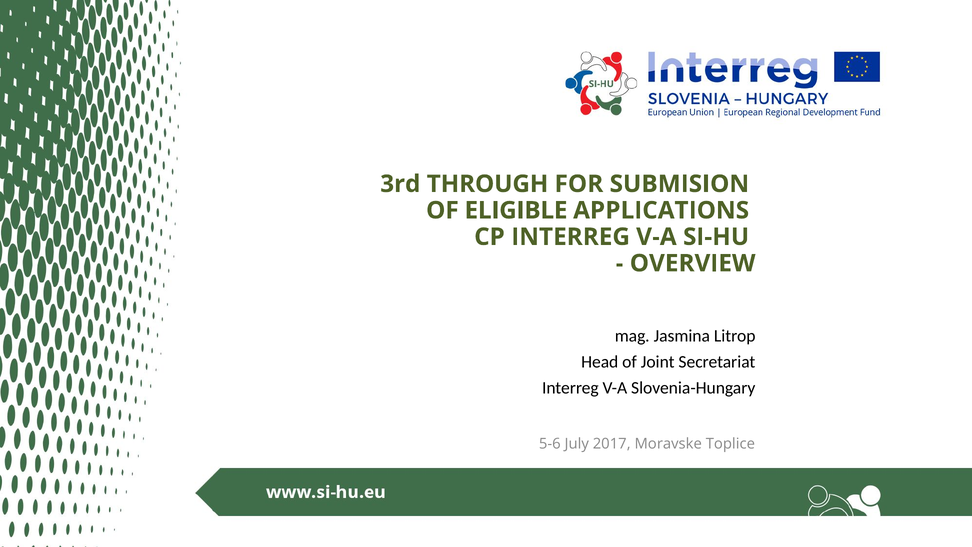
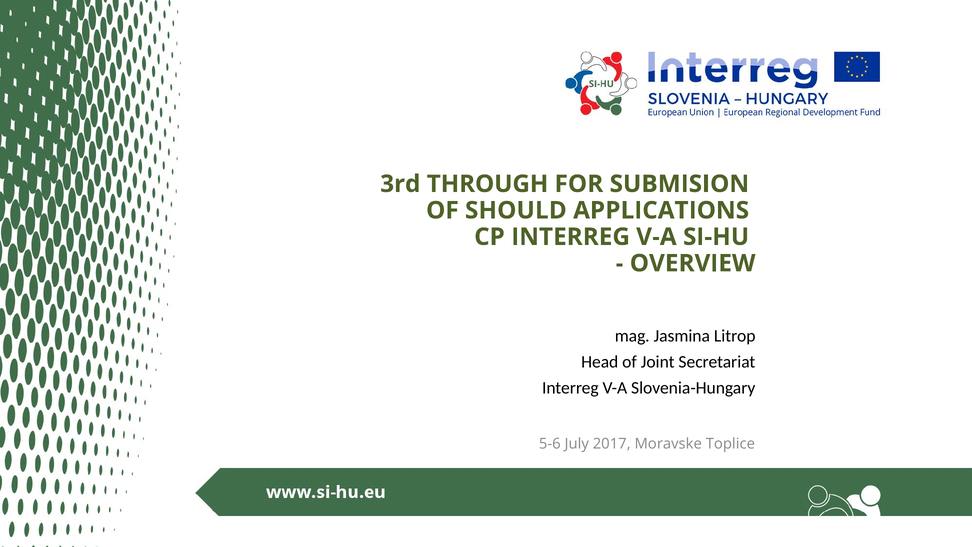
ELIGIBLE: ELIGIBLE -> SHOULD
